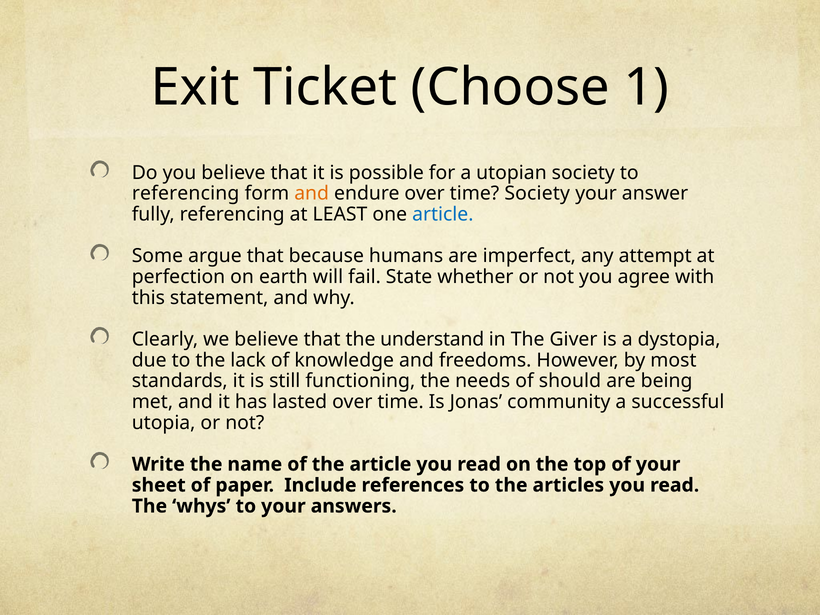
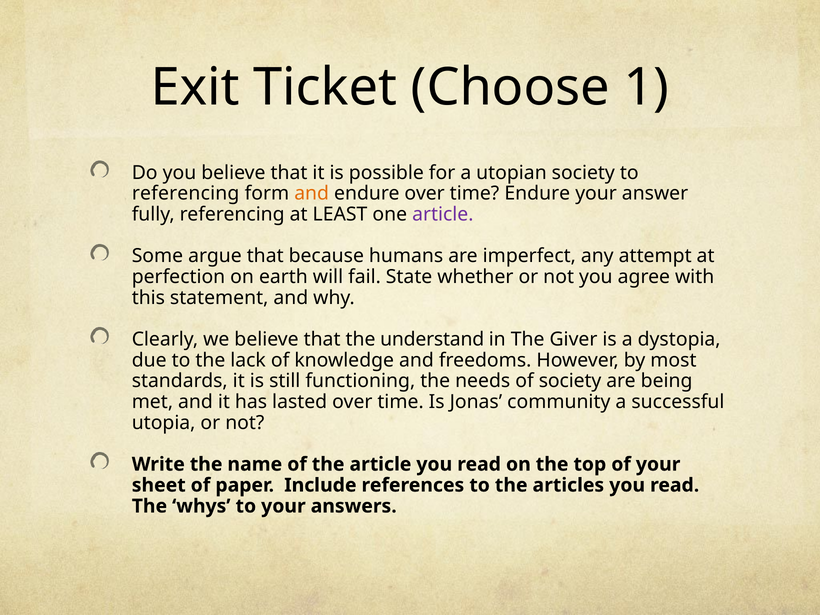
time Society: Society -> Endure
article at (443, 215) colour: blue -> purple
of should: should -> society
